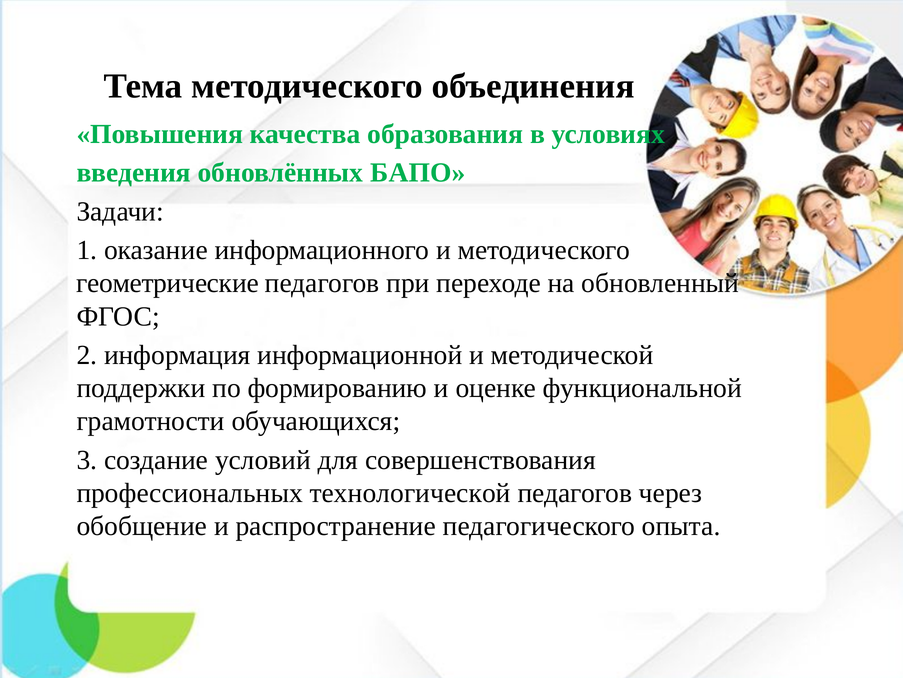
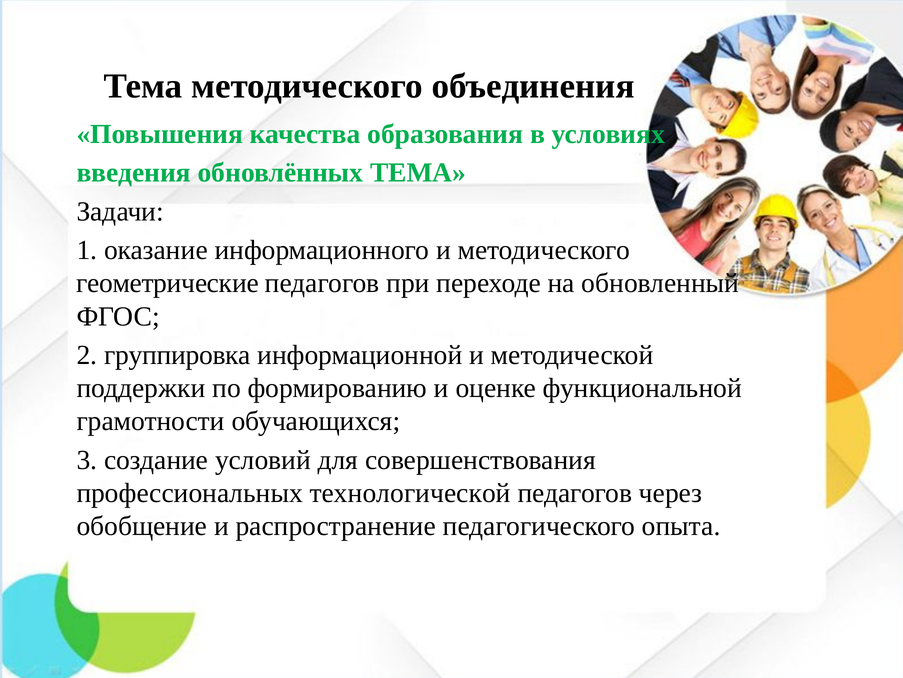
обновлённых БАПО: БАПО -> ТЕМА
информация: информация -> группировка
